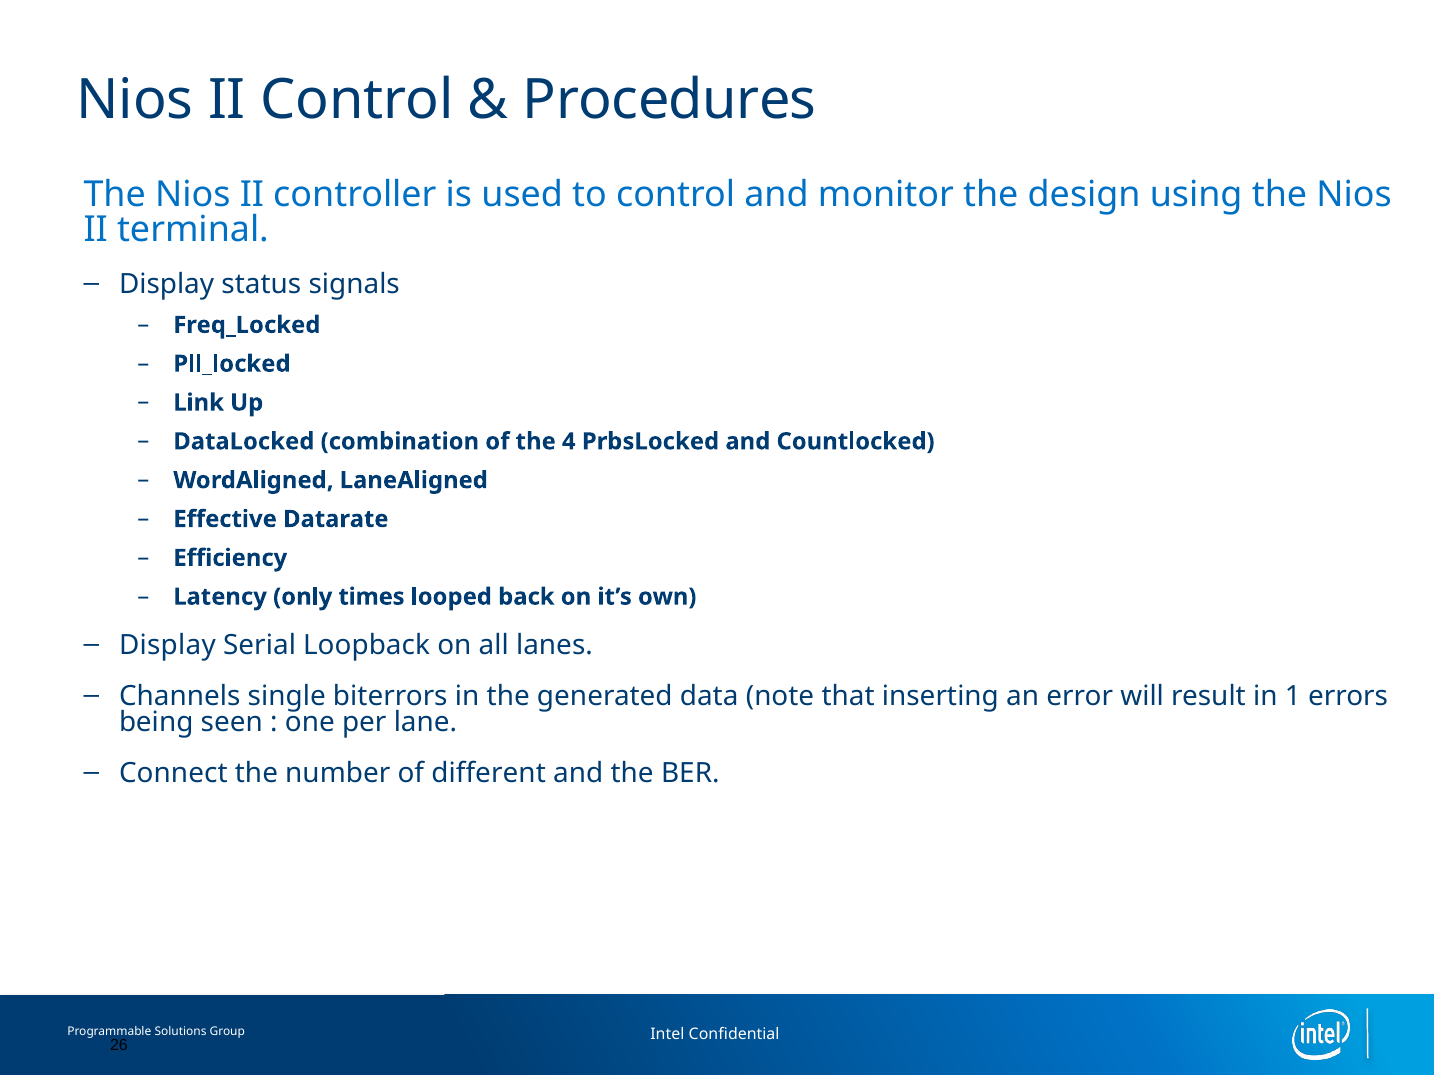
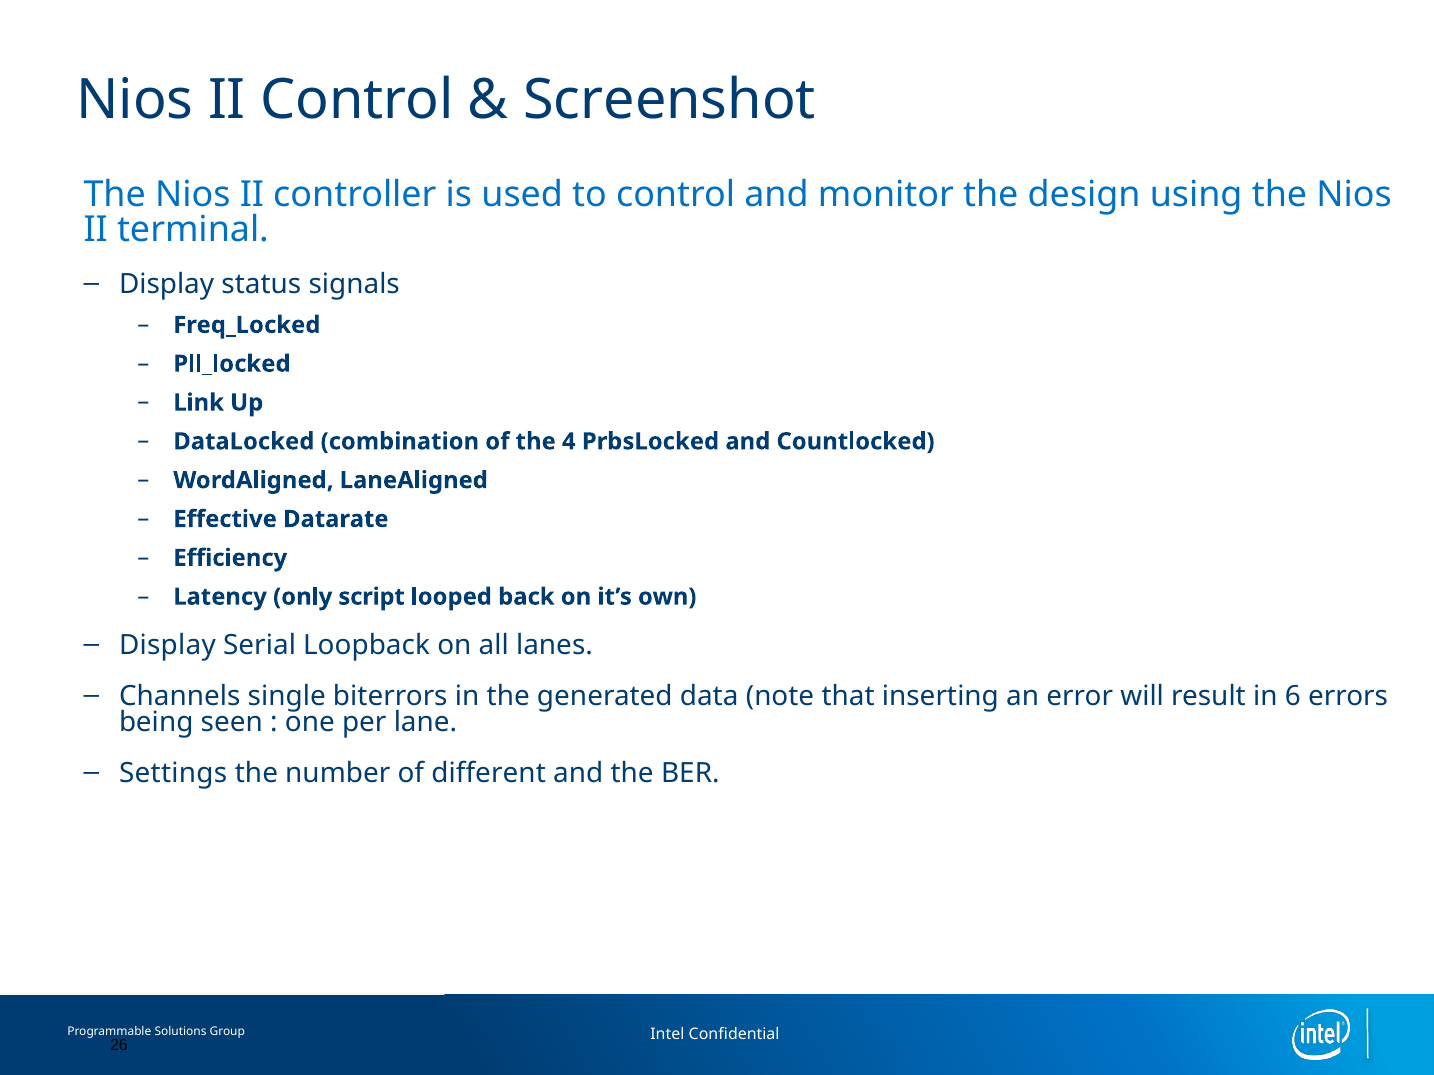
Procedures: Procedures -> Screenshot
times: times -> script
1: 1 -> 6
Connect: Connect -> Settings
